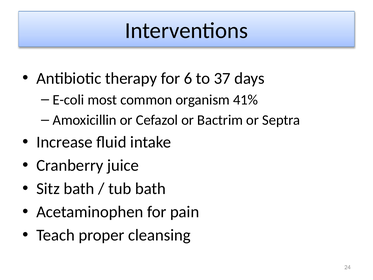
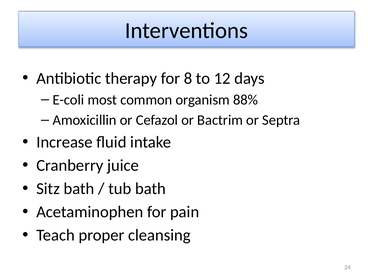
6: 6 -> 8
37: 37 -> 12
41%: 41% -> 88%
